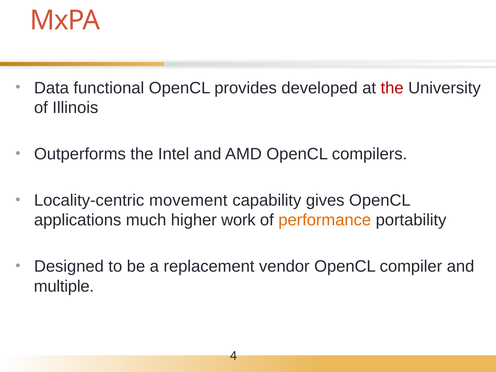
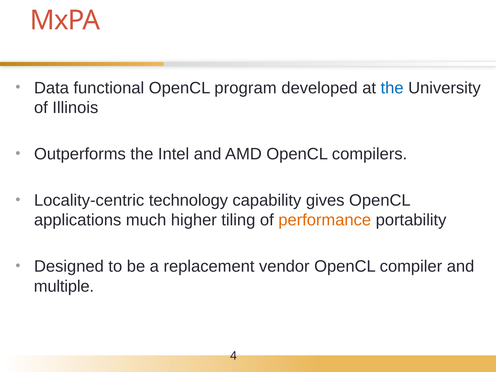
provides: provides -> program
the at (392, 88) colour: red -> blue
movement: movement -> technology
work: work -> tiling
